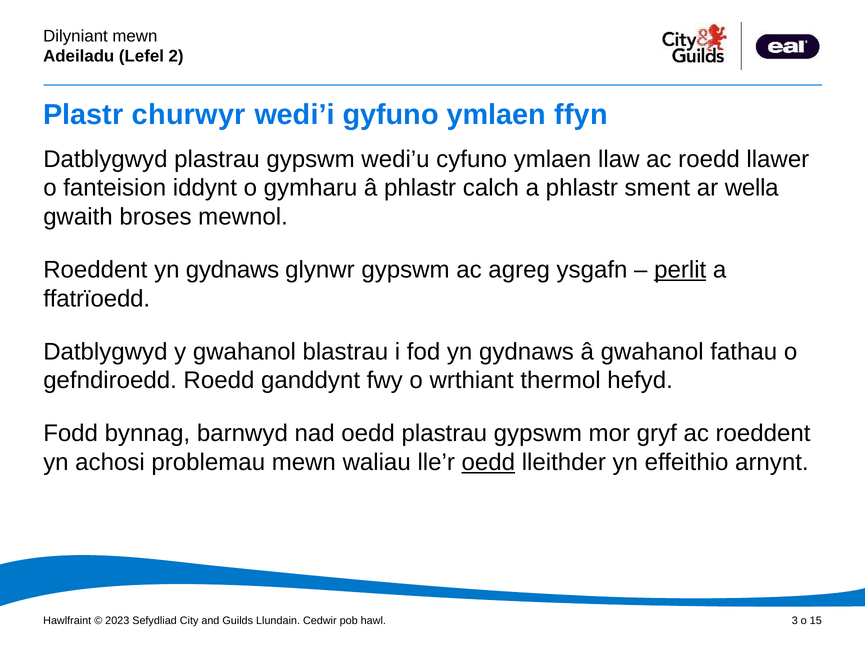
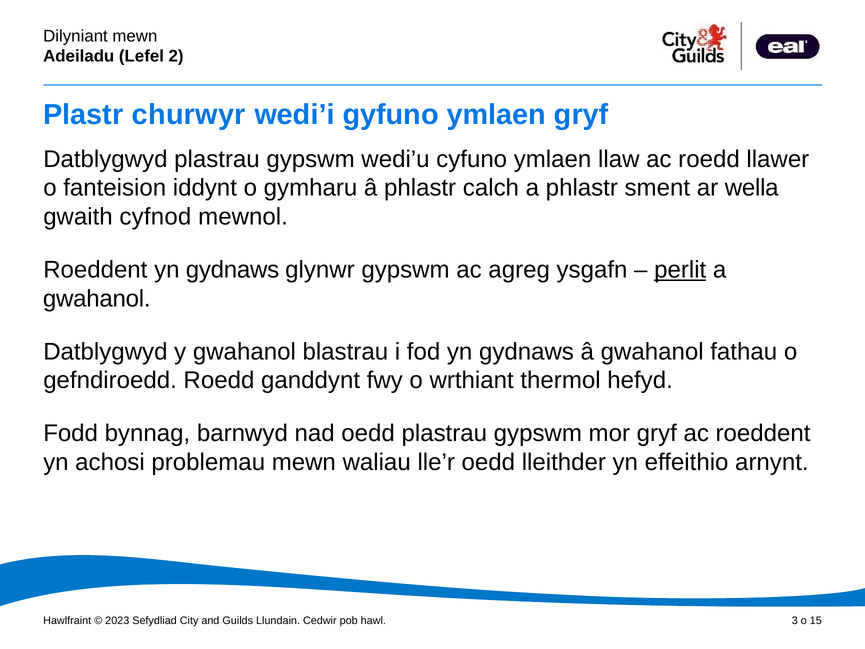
ymlaen ffyn: ffyn -> gryf
broses: broses -> cyfnod
ffatrïoedd at (97, 299): ffatrïoedd -> gwahanol
oedd at (488, 462) underline: present -> none
